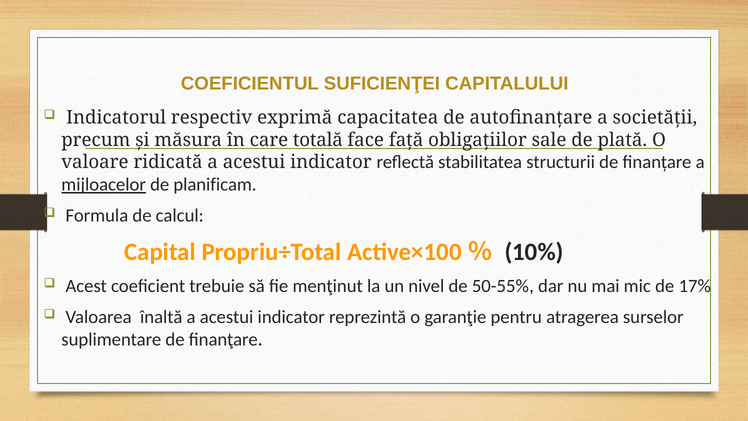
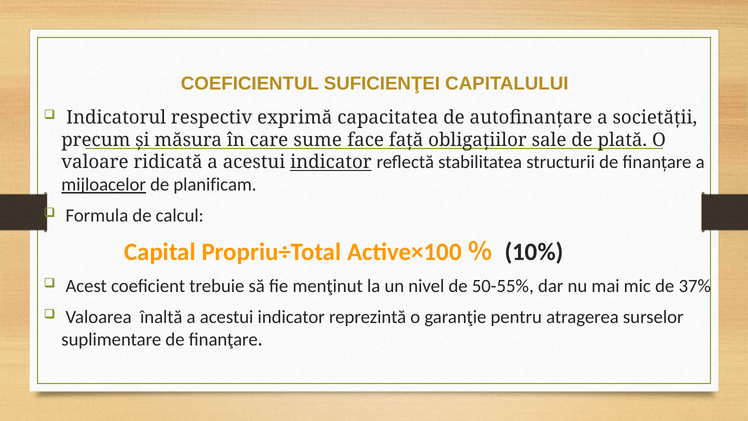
totală: totală -> sume
indicator at (331, 162) underline: none -> present
17%: 17% -> 37%
